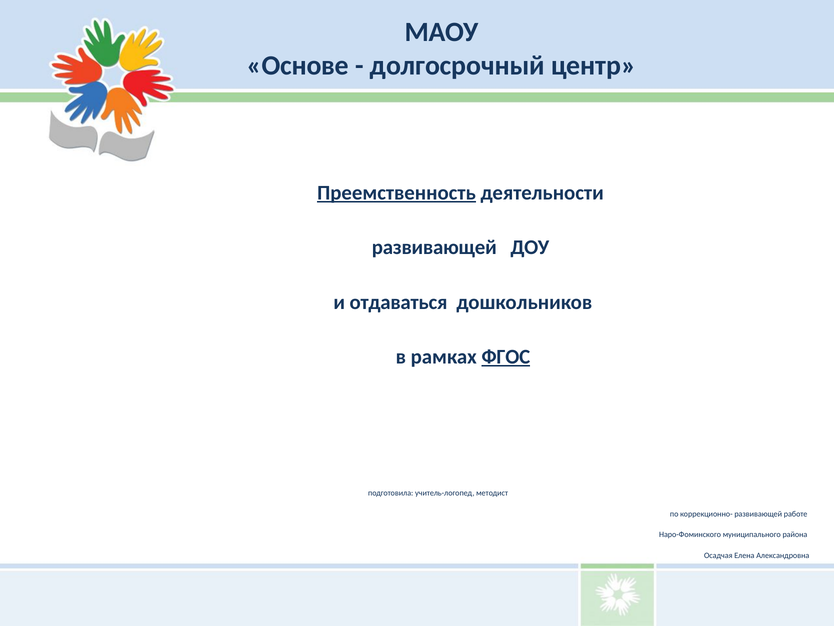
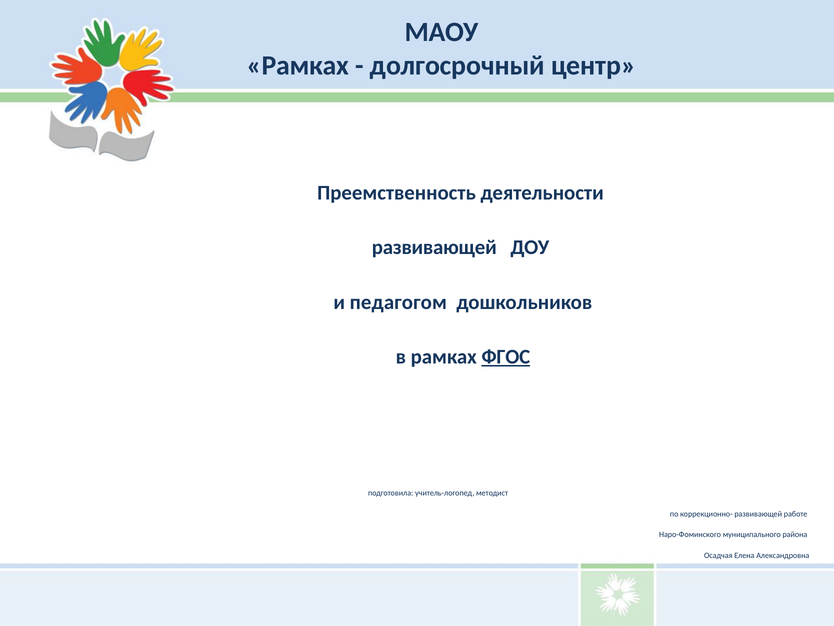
Основе at (298, 65): Основе -> Рамках
Преемственность underline: present -> none
отдаваться: отдаваться -> педагогом
